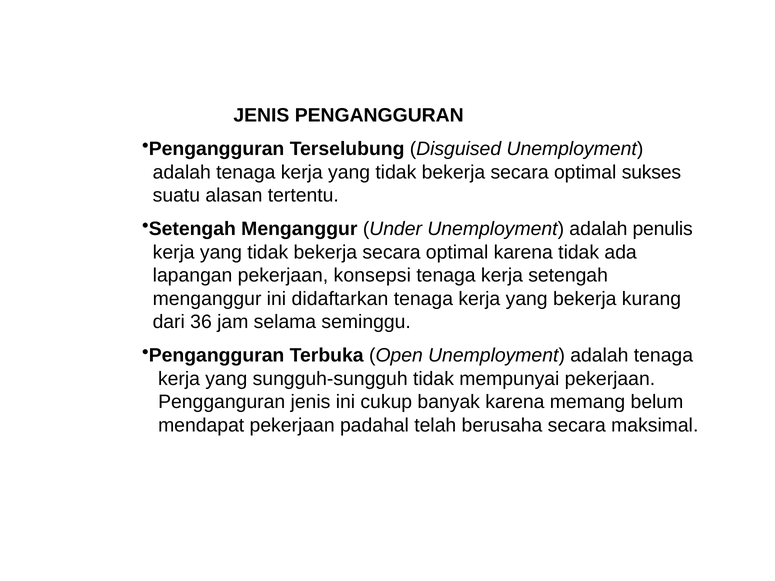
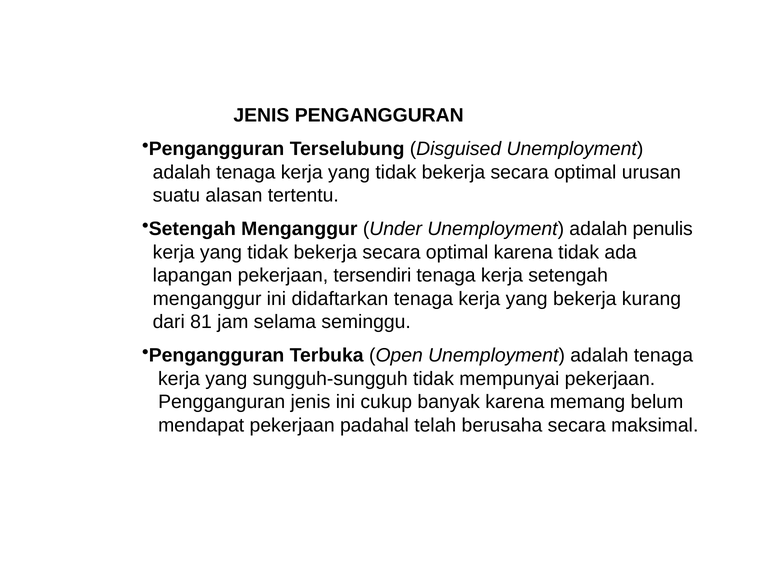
sukses: sukses -> urusan
konsepsi: konsepsi -> tersendiri
36: 36 -> 81
